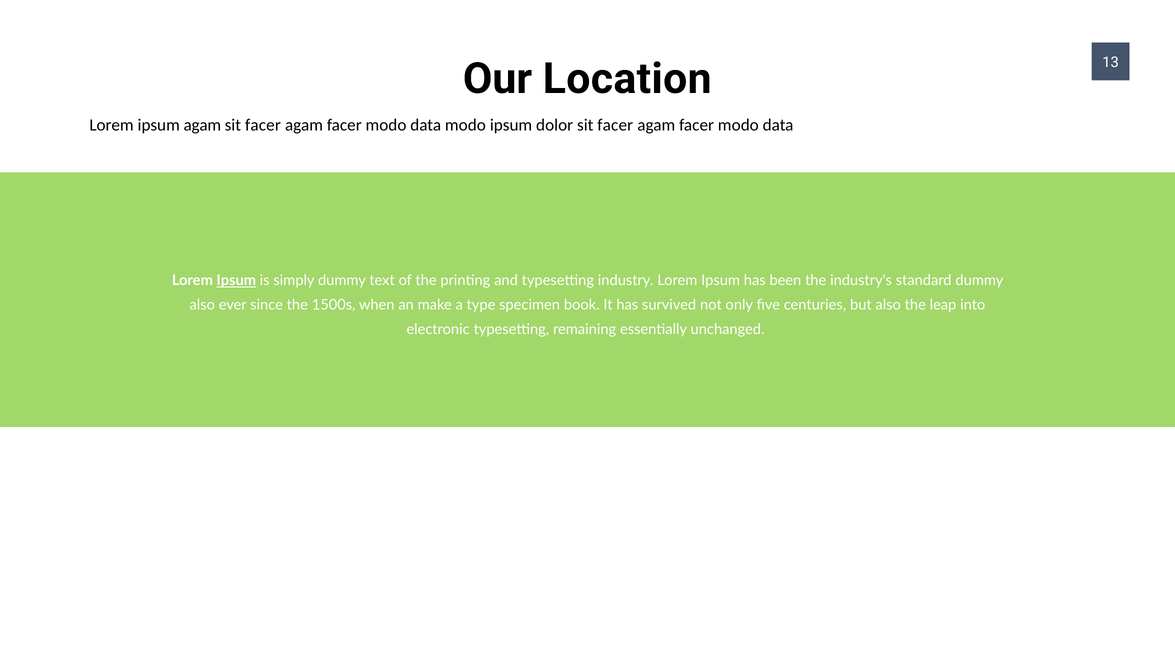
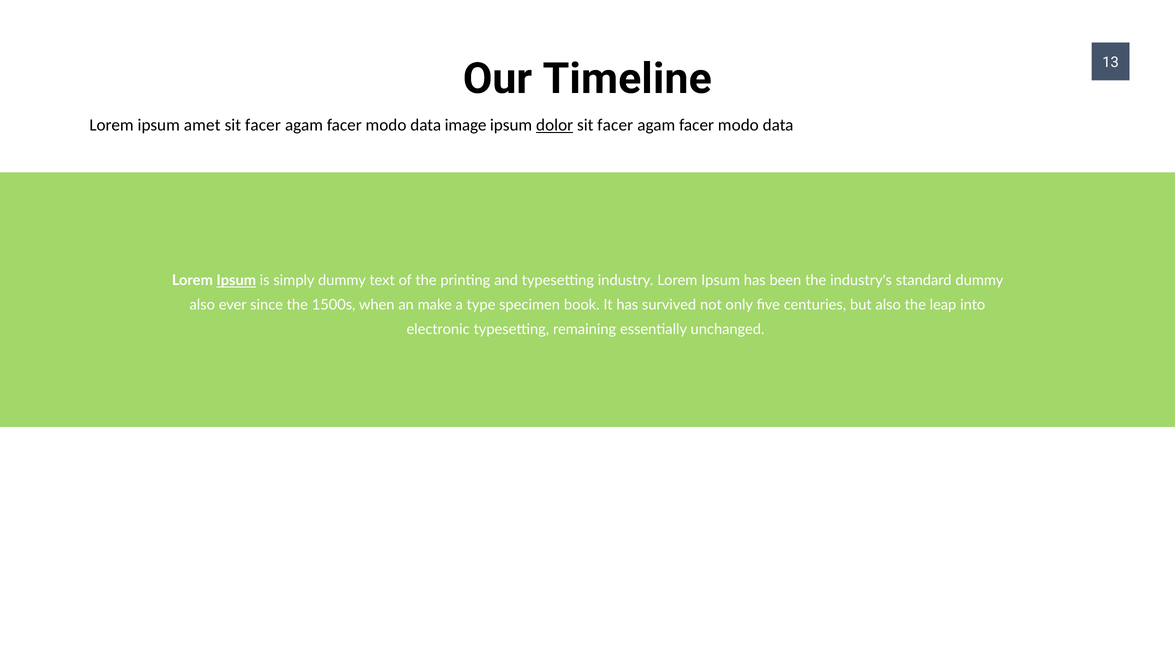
Location: Location -> Timeline
ipsum agam: agam -> amet
data modo: modo -> image
dolor underline: none -> present
